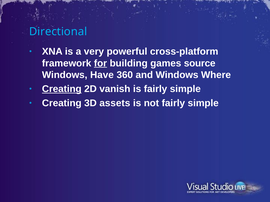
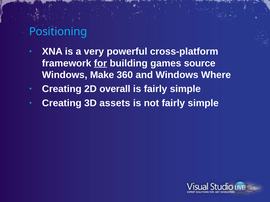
Directional: Directional -> Positioning
Have: Have -> Make
Creating at (62, 89) underline: present -> none
vanish: vanish -> overall
